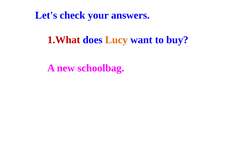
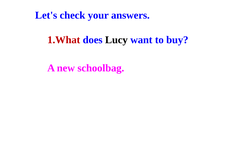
Lucy colour: orange -> black
